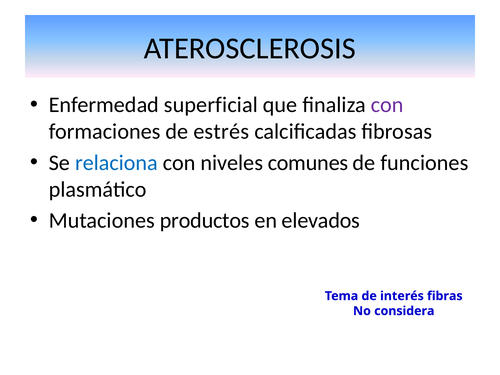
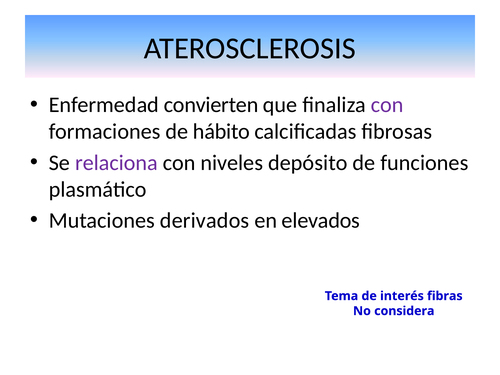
superficial: superficial -> convierten
estrés: estrés -> hábito
relaciona colour: blue -> purple
comunes: comunes -> depósito
productos: productos -> derivados
